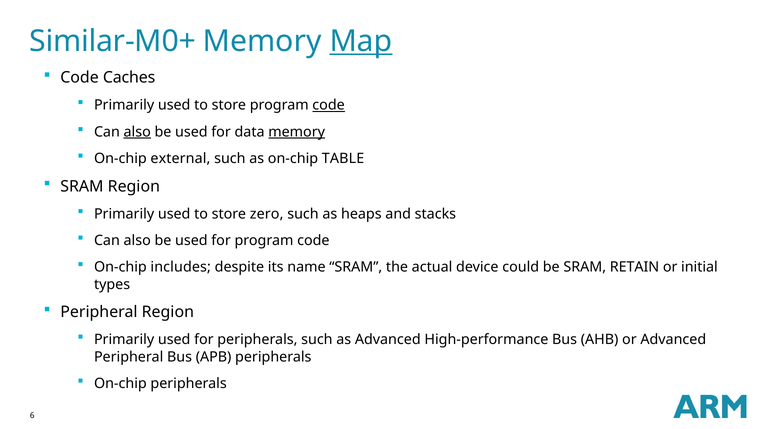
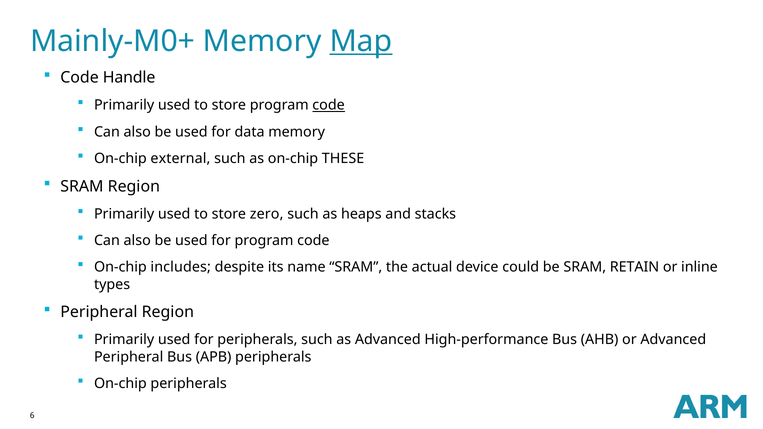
Similar-M0+: Similar-M0+ -> Mainly-M0+
Caches: Caches -> Handle
also at (137, 132) underline: present -> none
memory at (297, 132) underline: present -> none
TABLE: TABLE -> THESE
initial: initial -> inline
